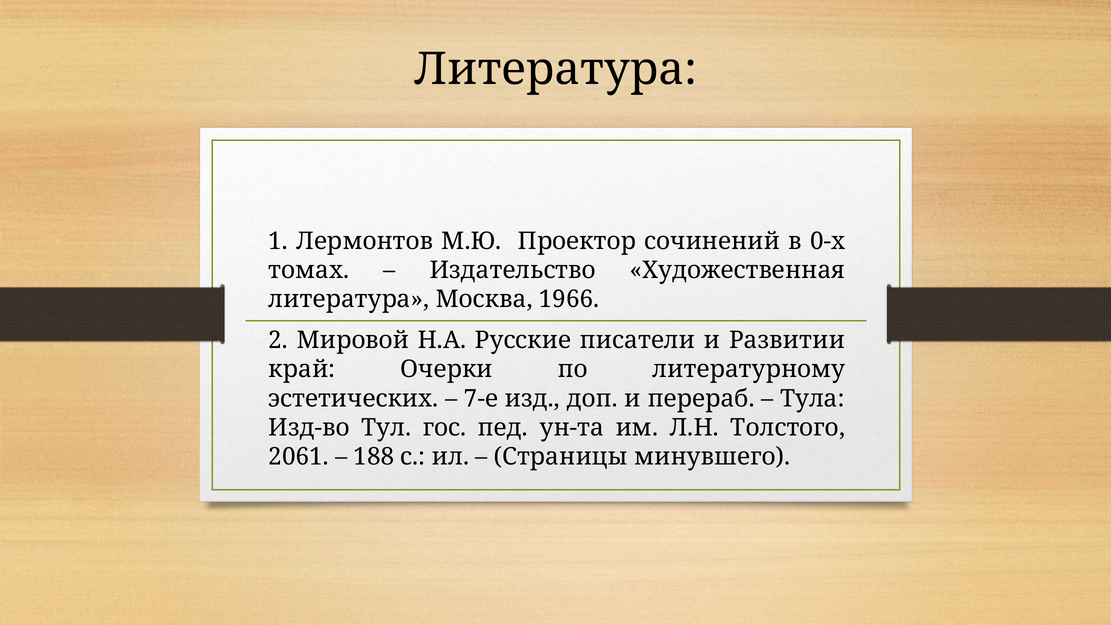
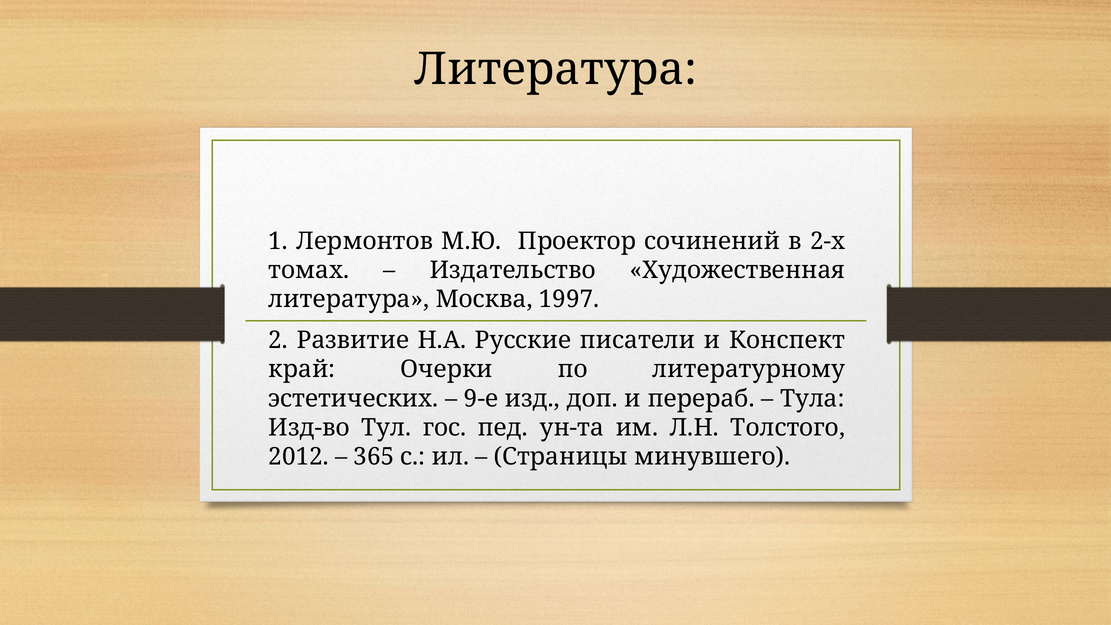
0-х: 0-х -> 2-х
1966: 1966 -> 1997
Мировой: Мировой -> Развитие
Развитии: Развитии -> Конспект
7-е: 7-е -> 9-е
2061: 2061 -> 2012
188: 188 -> 365
